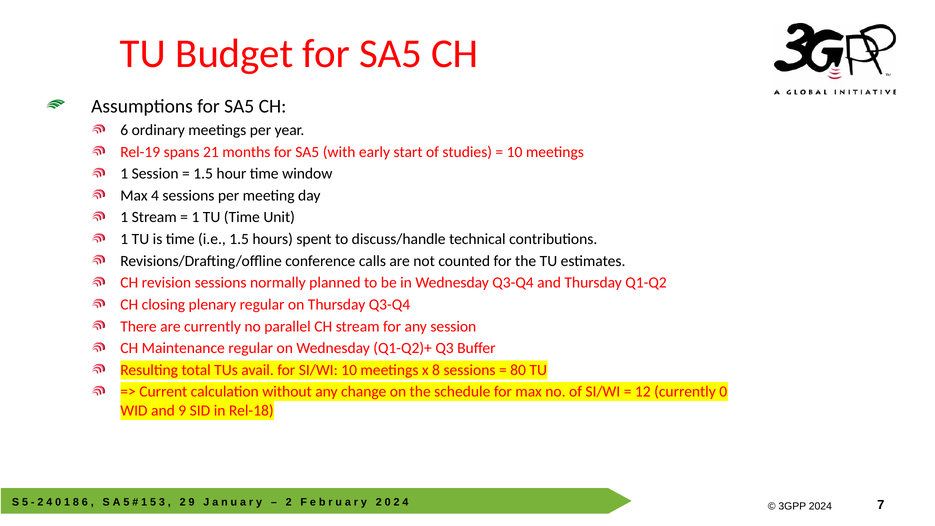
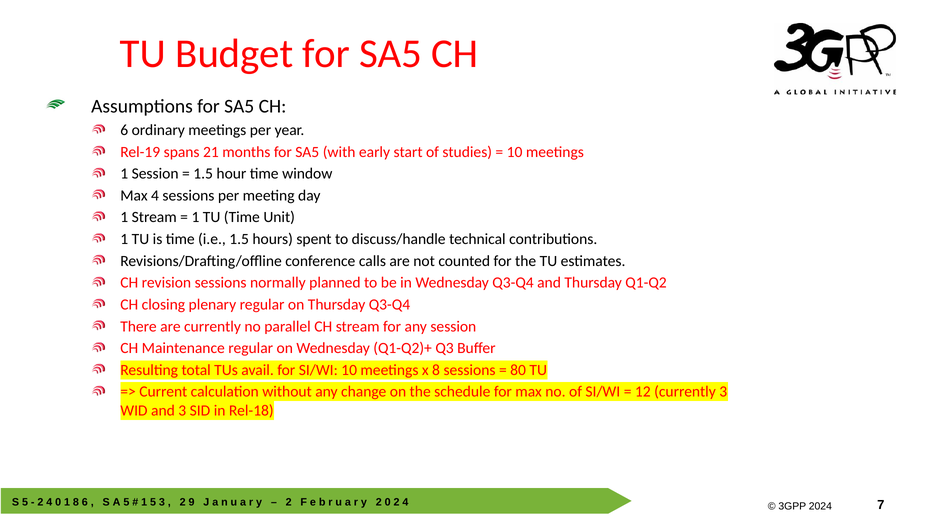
currently 0: 0 -> 3
and 9: 9 -> 3
